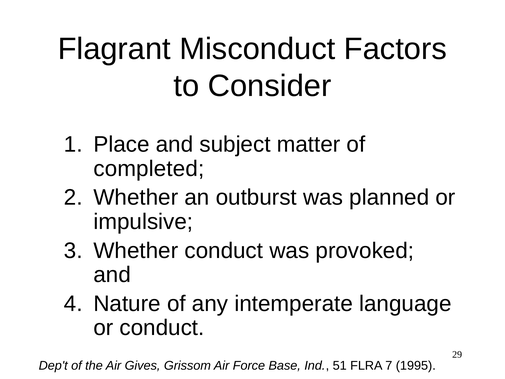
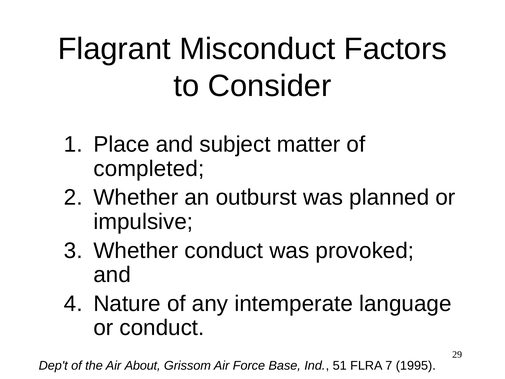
Gives: Gives -> About
